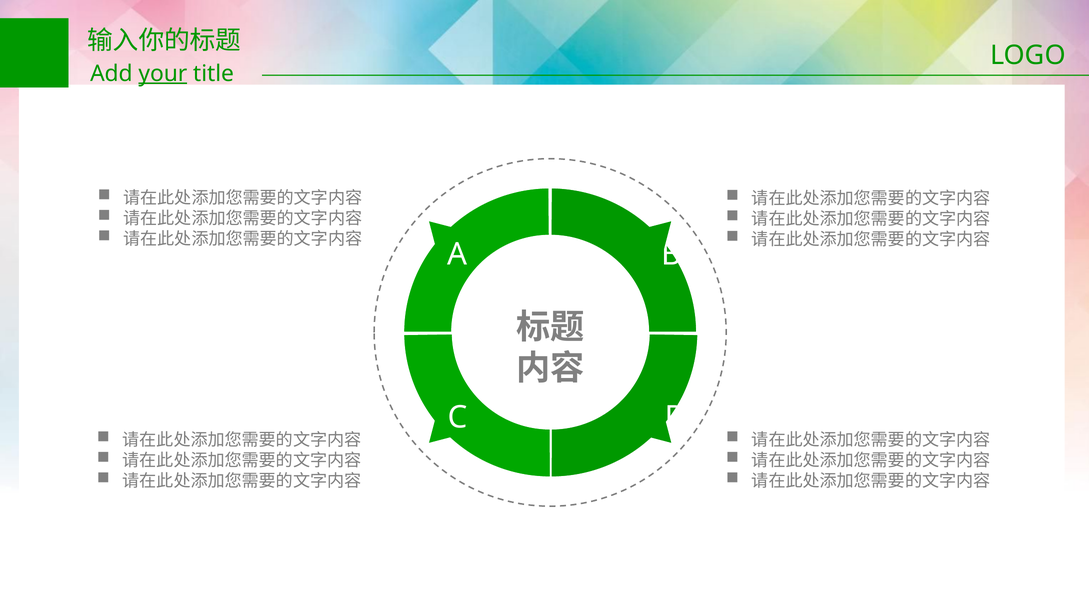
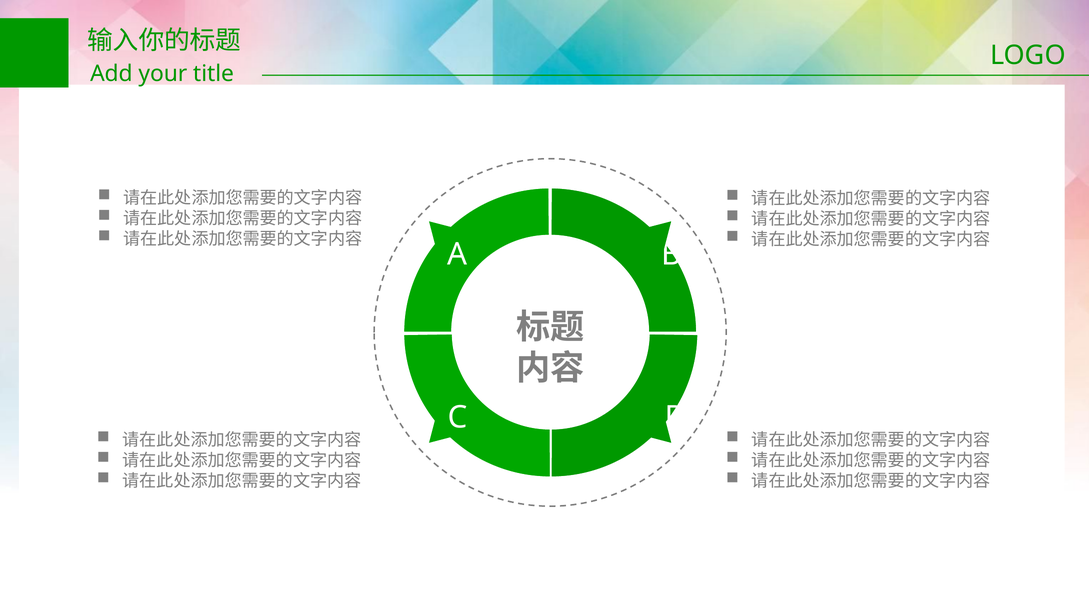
your underline: present -> none
